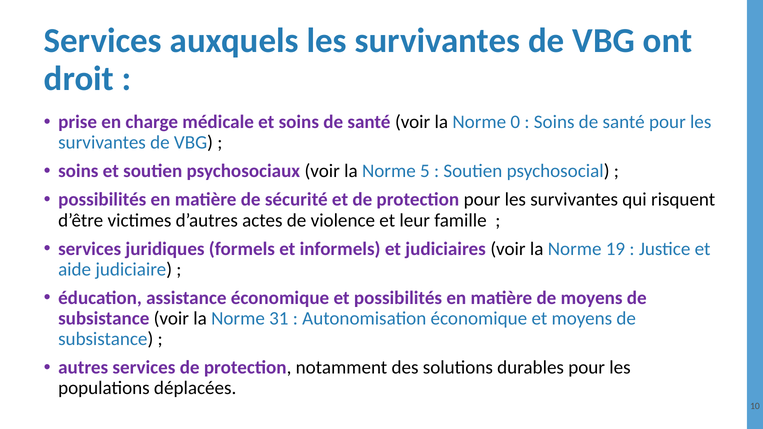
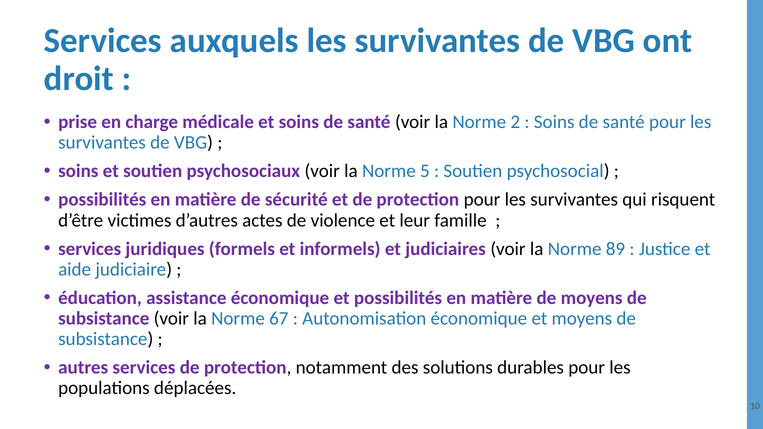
0: 0 -> 2
19: 19 -> 89
31: 31 -> 67
